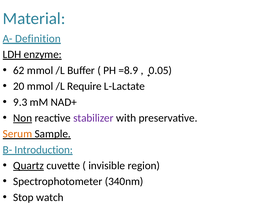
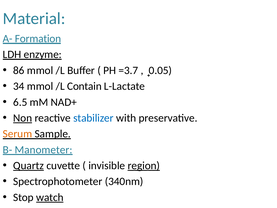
Definition: Definition -> Formation
62: 62 -> 86
=8.9: =8.9 -> =3.7
20: 20 -> 34
Require: Require -> Contain
9.3: 9.3 -> 6.5
stabilizer colour: purple -> blue
Introduction: Introduction -> Manometer
region underline: none -> present
watch underline: none -> present
